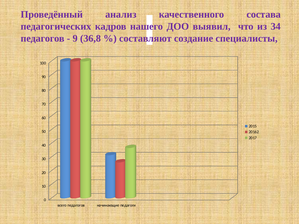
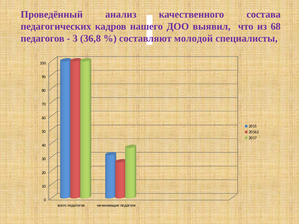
34: 34 -> 68
9: 9 -> 3
создание: создание -> молодой
